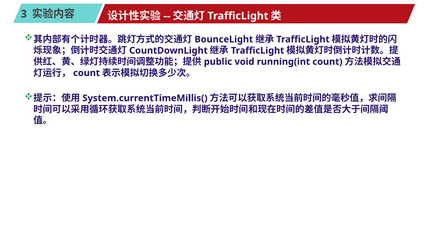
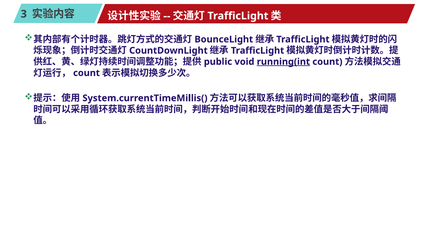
running(int underline: none -> present
